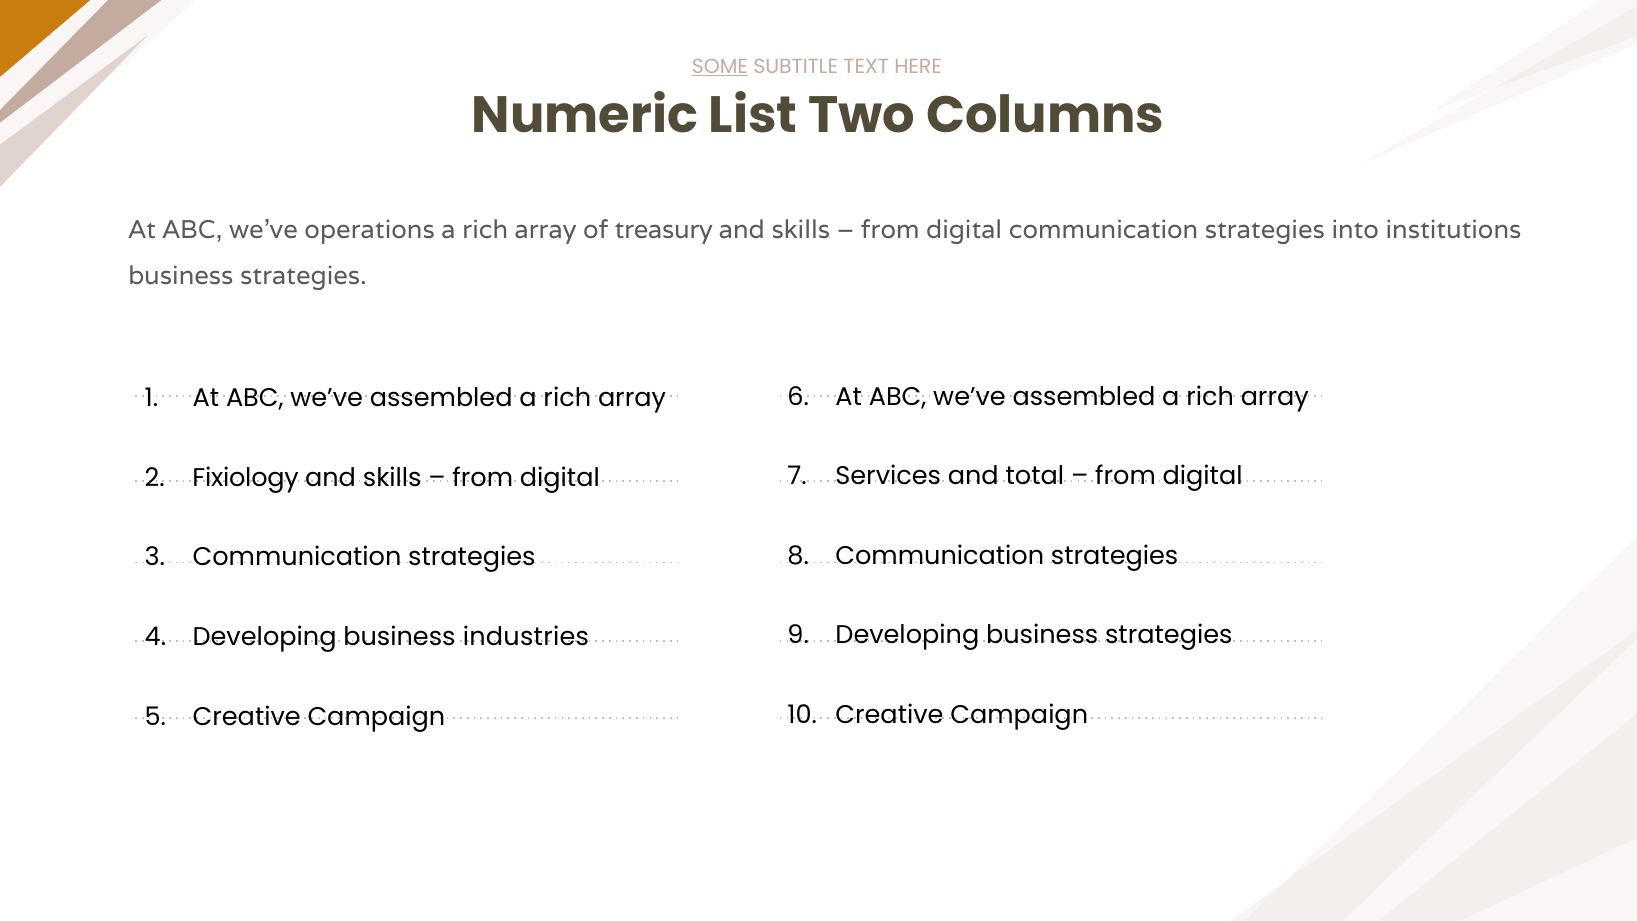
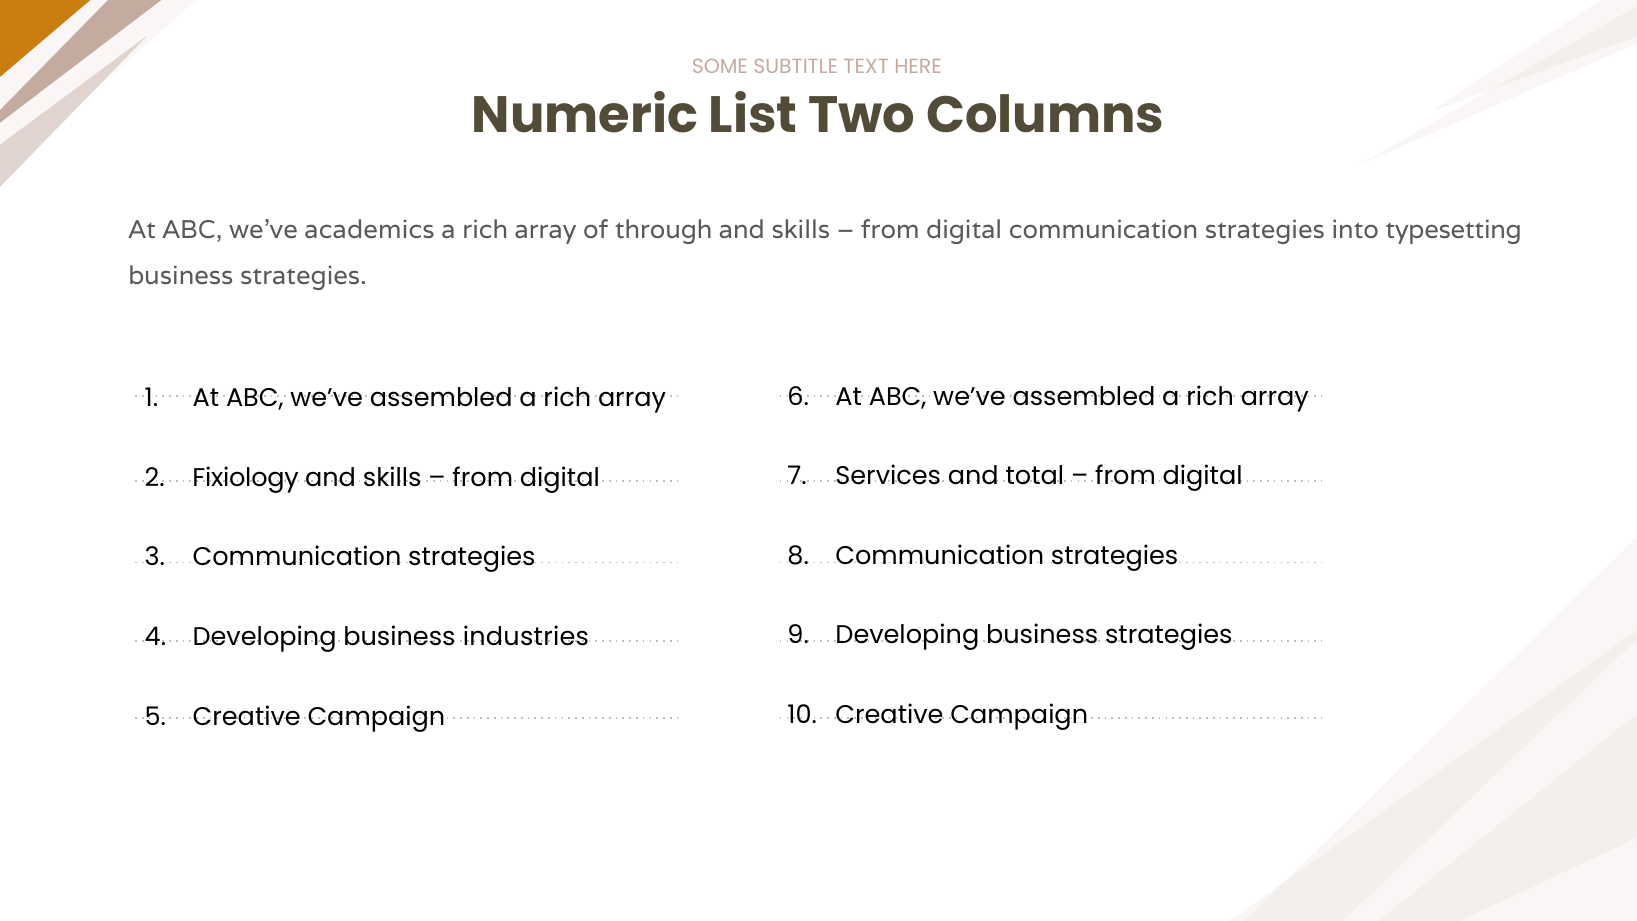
SOME underline: present -> none
operations: operations -> academics
treasury: treasury -> through
institutions: institutions -> typesetting
